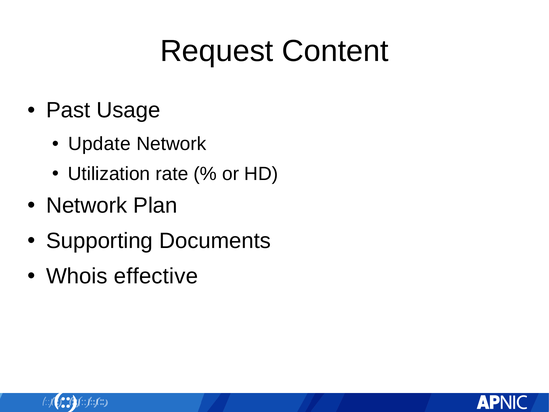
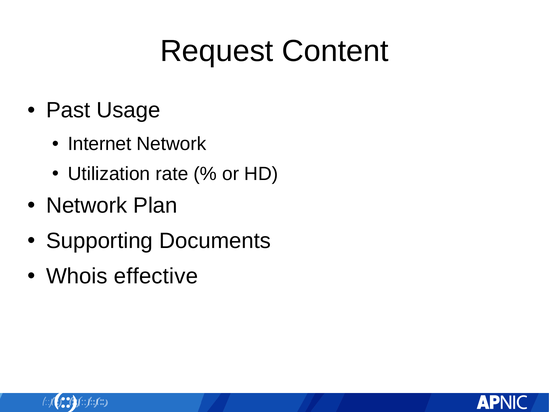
Update: Update -> Internet
